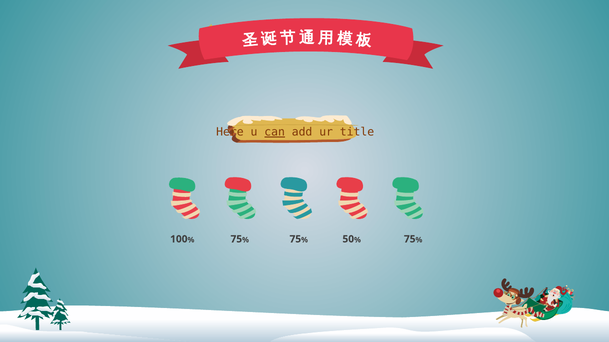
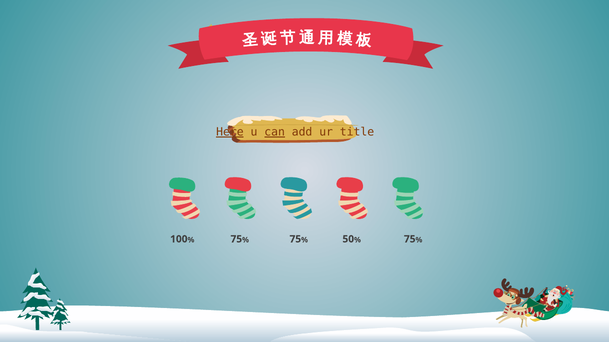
Here underline: none -> present
